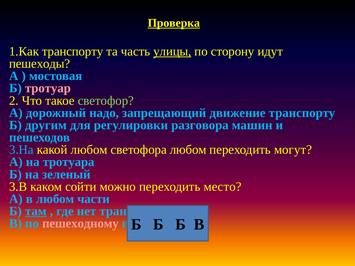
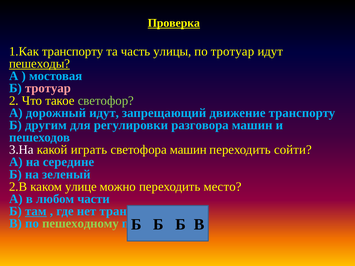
улицы underline: present -> none
по сторону: сторону -> тротуар
пешеходы underline: none -> present
дорожный надо: надо -> идут
3.На colour: light blue -> white
какой любом: любом -> играть
светофора любом: любом -> машин
могут: могут -> сойти
тротуара: тротуара -> середине
3.В: 3.В -> 2.В
сойти: сойти -> улице
пешеходному colour: pink -> light green
